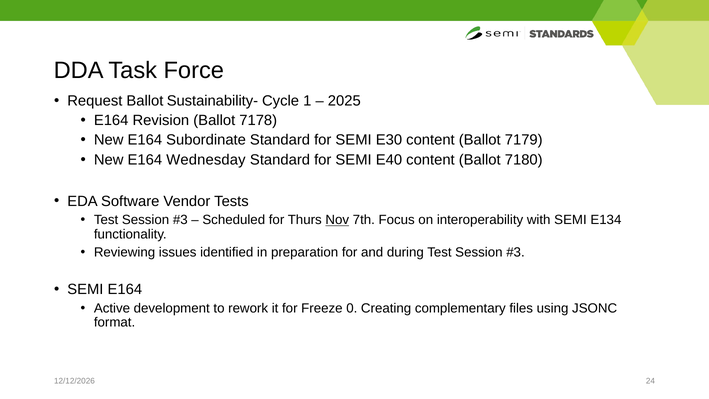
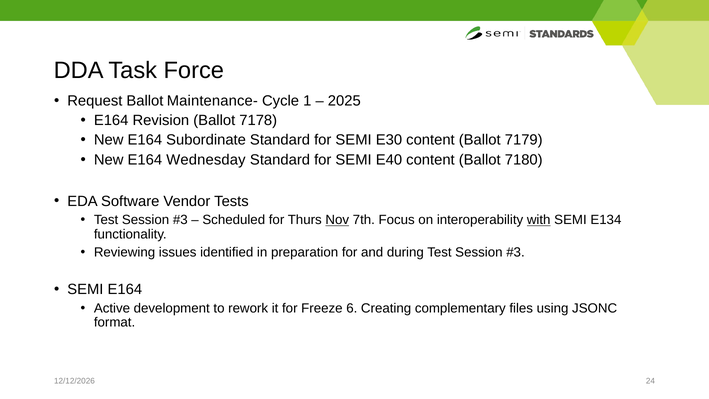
Sustainability-: Sustainability- -> Maintenance-
with underline: none -> present
0: 0 -> 6
